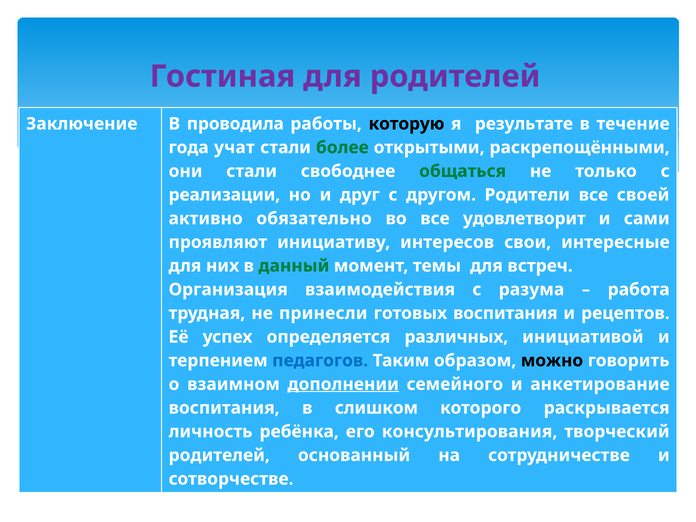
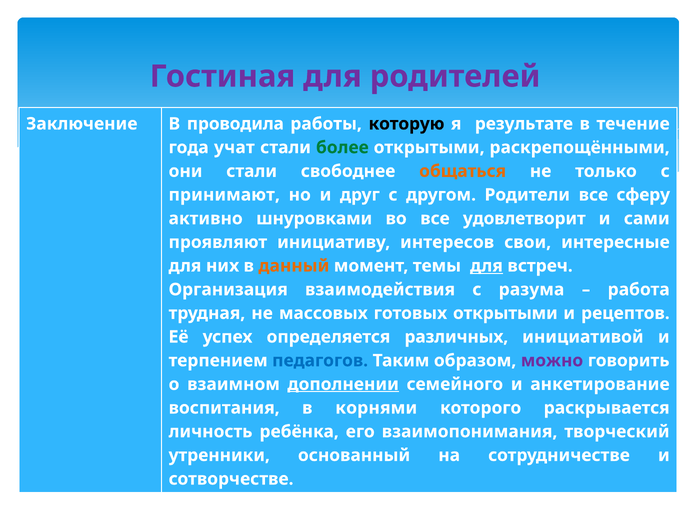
общаться colour: green -> orange
реализации: реализации -> принимают
своей: своей -> сферу
обязательно: обязательно -> шнуровками
данный colour: green -> orange
для at (486, 266) underline: none -> present
принесли: принесли -> массовых
готовых воспитания: воспитания -> открытыми
можно colour: black -> purple
слишком: слишком -> корнями
консультирования: консультирования -> взаимопонимания
родителей at (219, 455): родителей -> утренники
